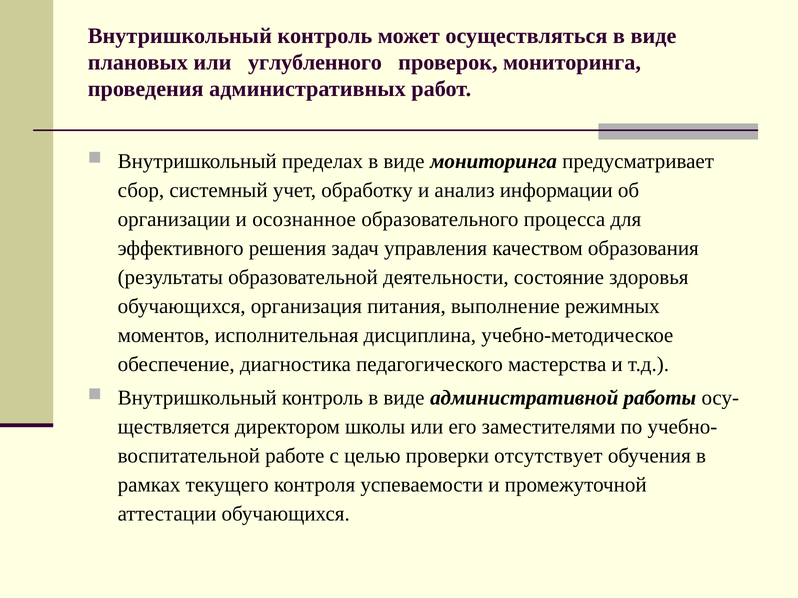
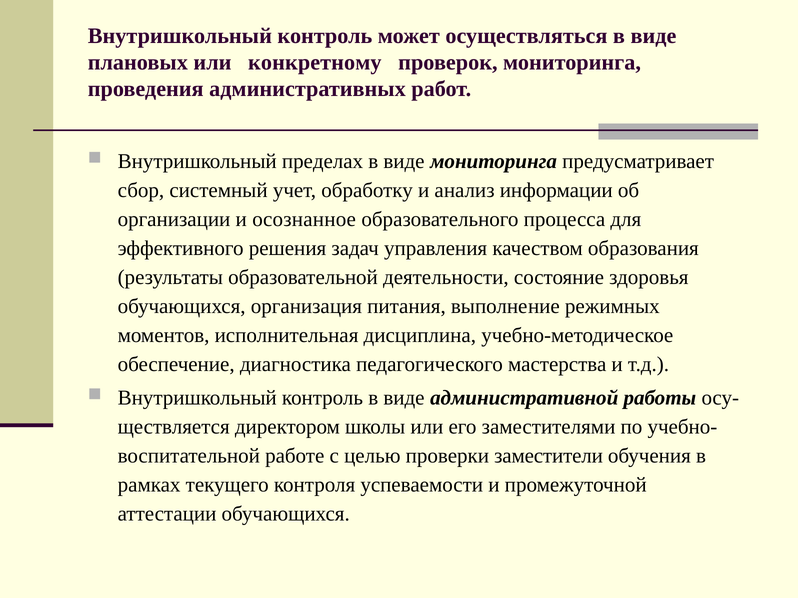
углубленного: углубленного -> конкретному
отсутствует: отсутствует -> заместители
